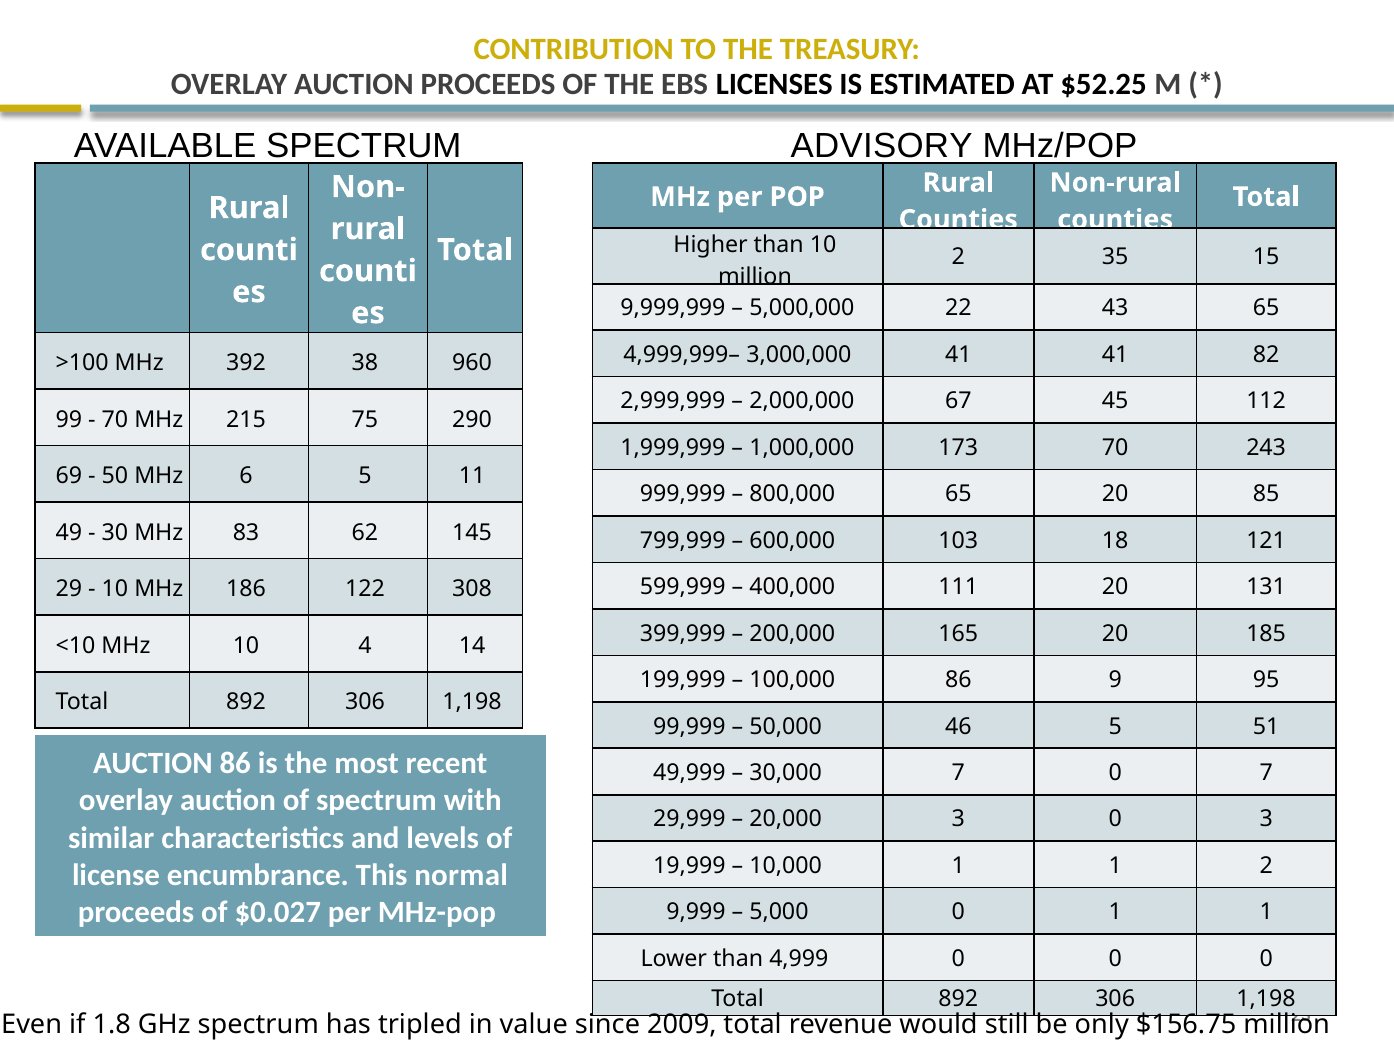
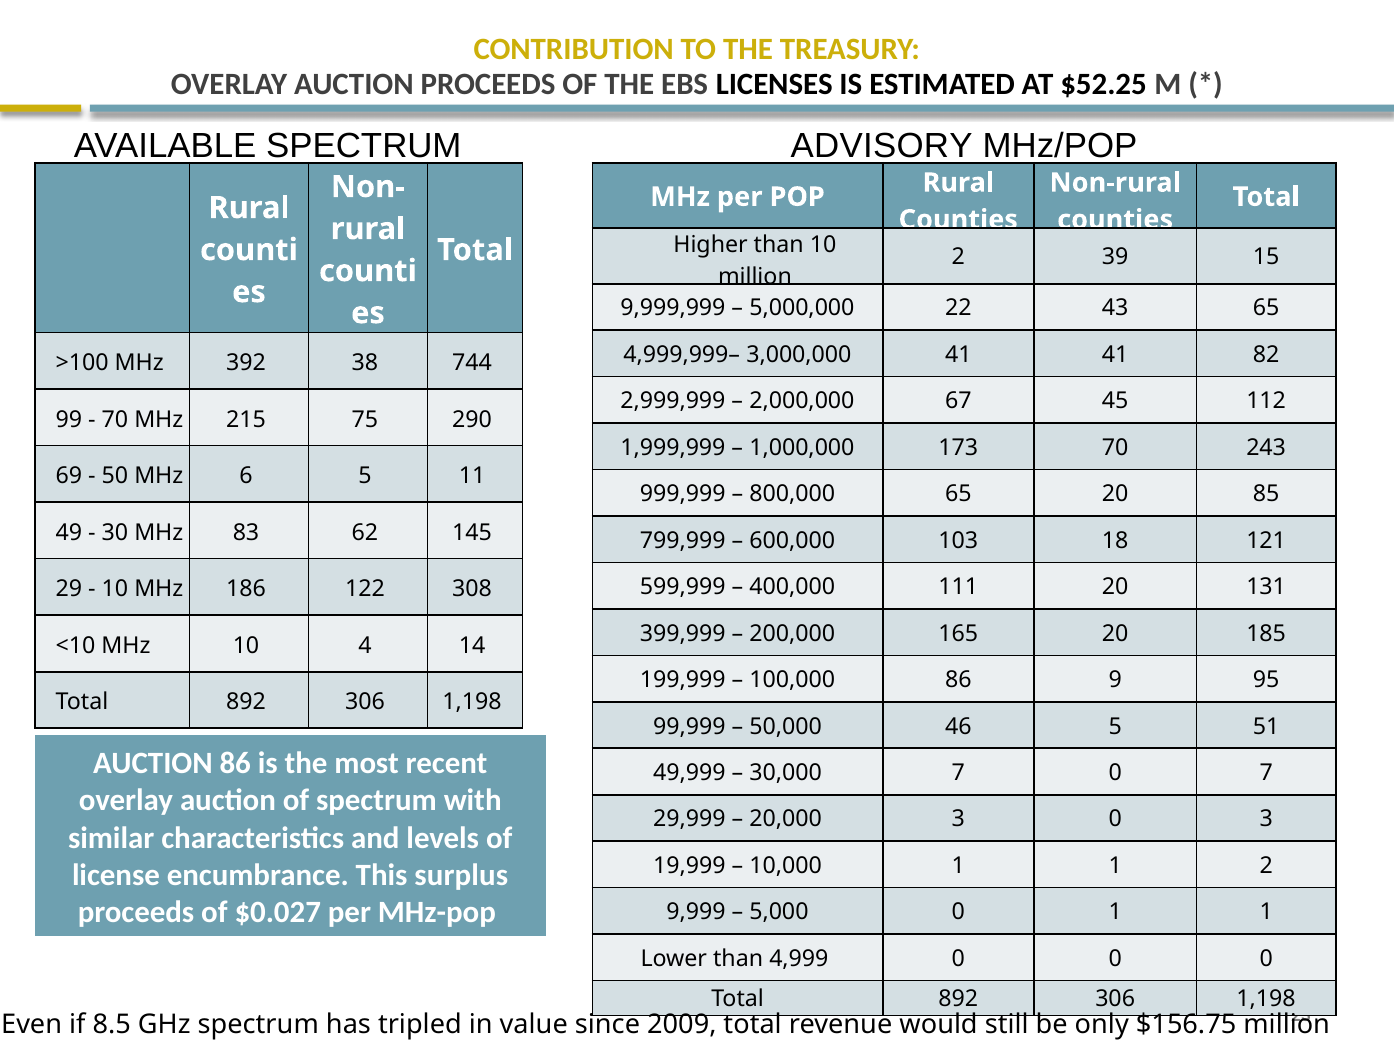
35: 35 -> 39
960: 960 -> 744
normal: normal -> surplus
1.8: 1.8 -> 8.5
